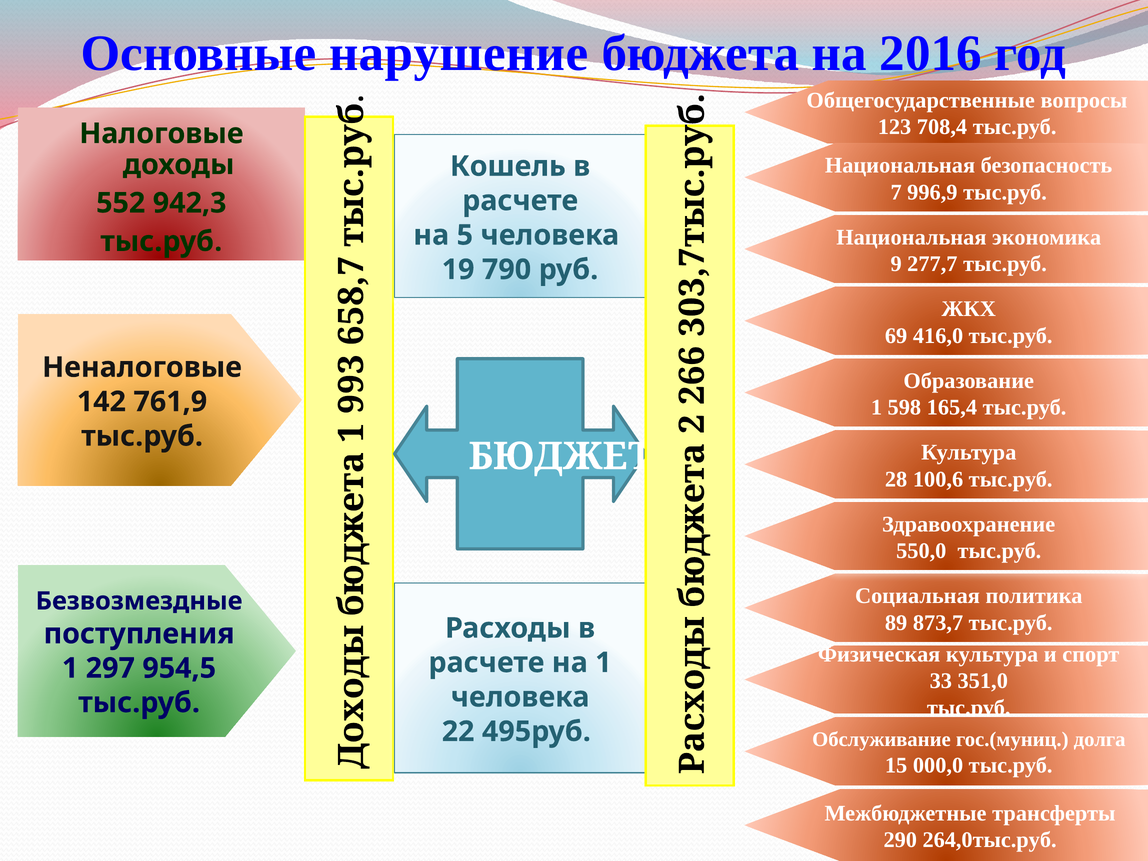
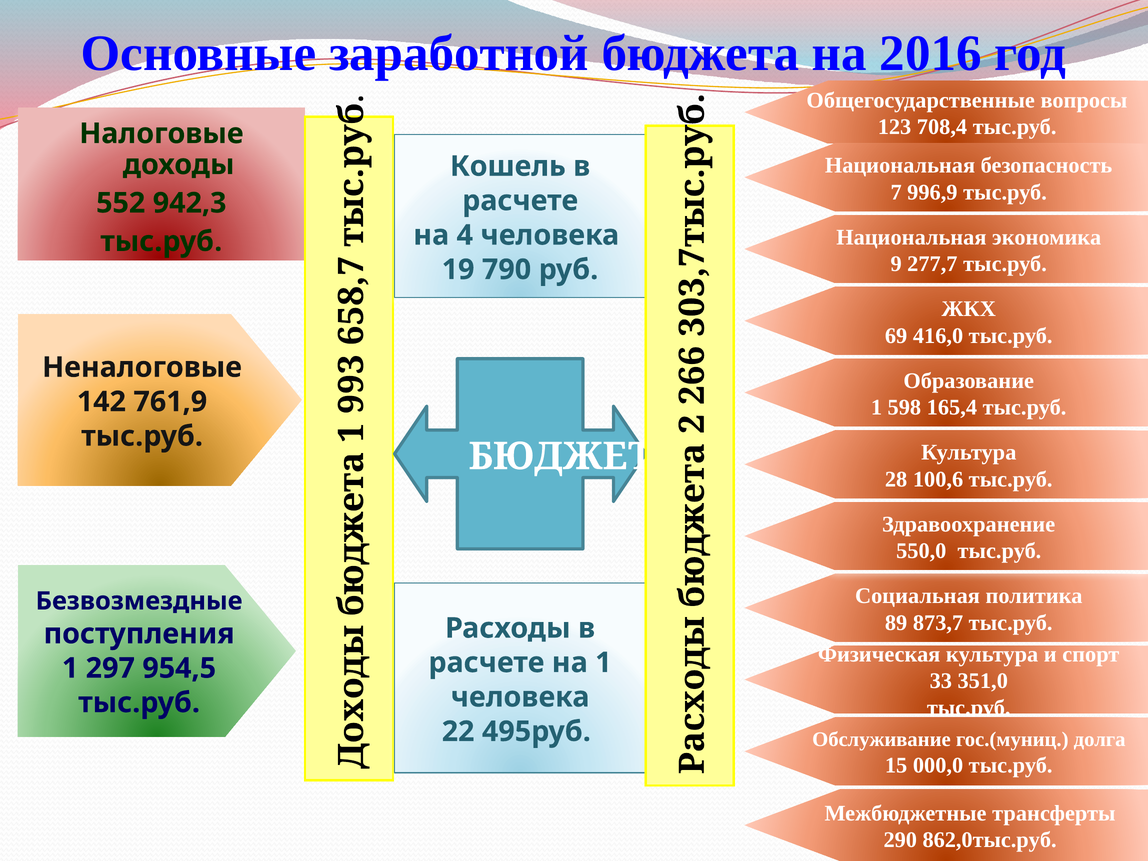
нарушение: нарушение -> заработной
на 5: 5 -> 4
264,0тыс.руб: 264,0тыс.руб -> 862,0тыс.руб
